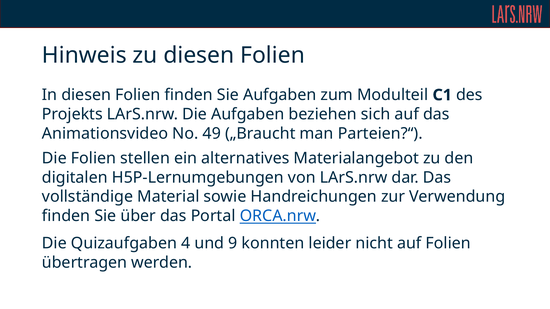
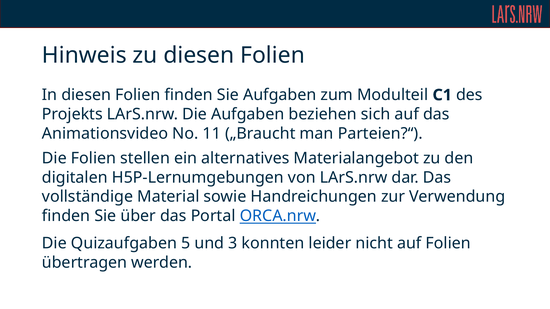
49: 49 -> 11
4: 4 -> 5
9: 9 -> 3
